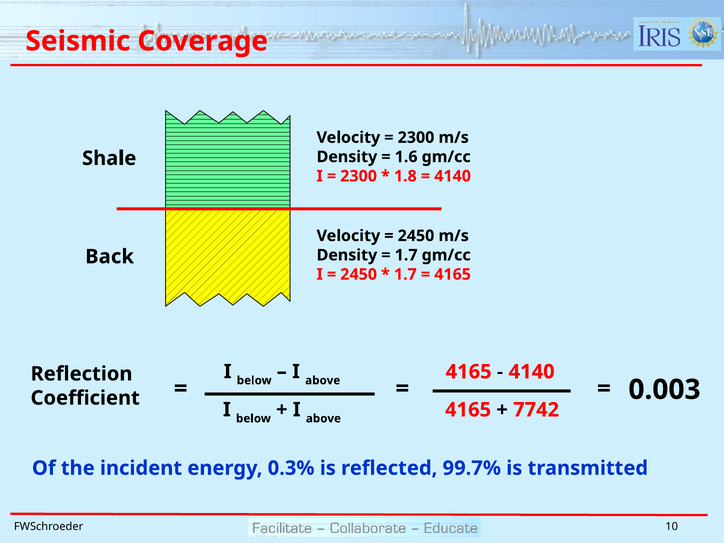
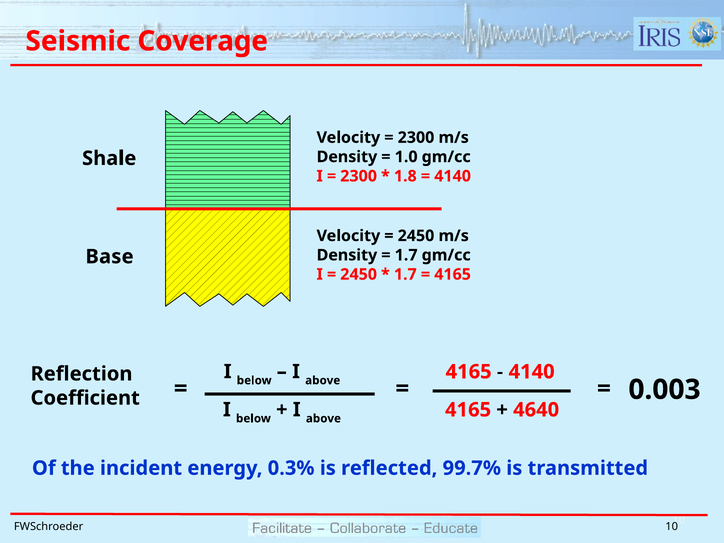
1.6: 1.6 -> 1.0
Back: Back -> Base
7742: 7742 -> 4640
